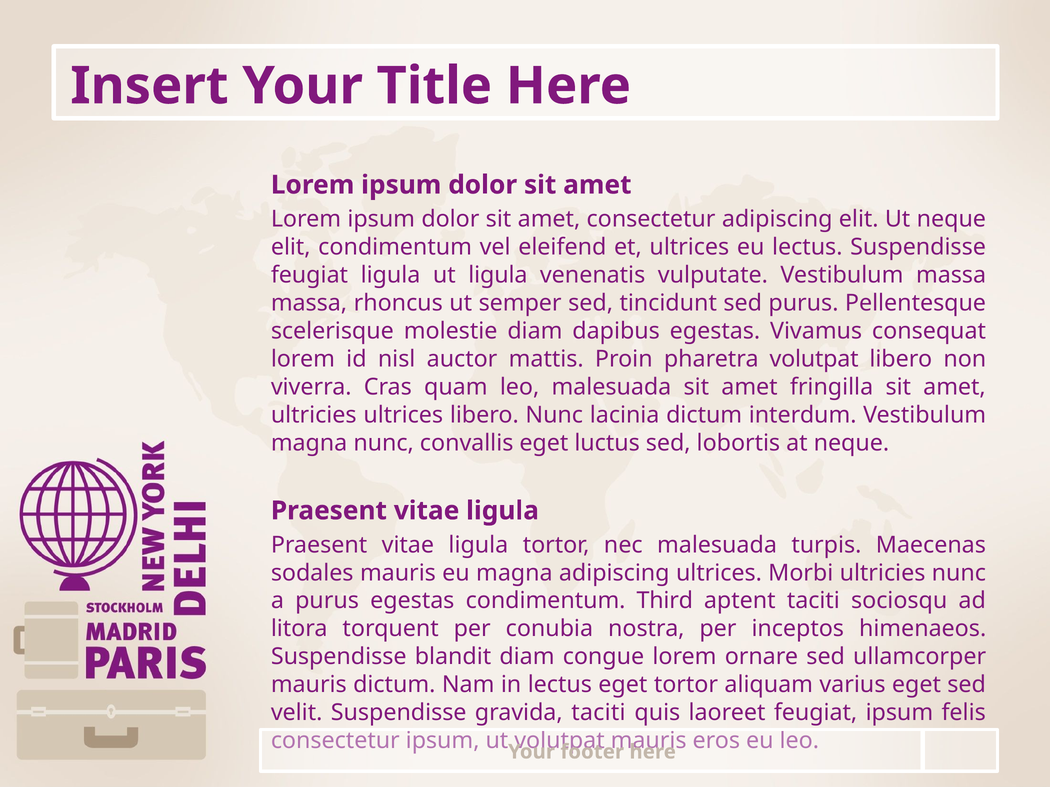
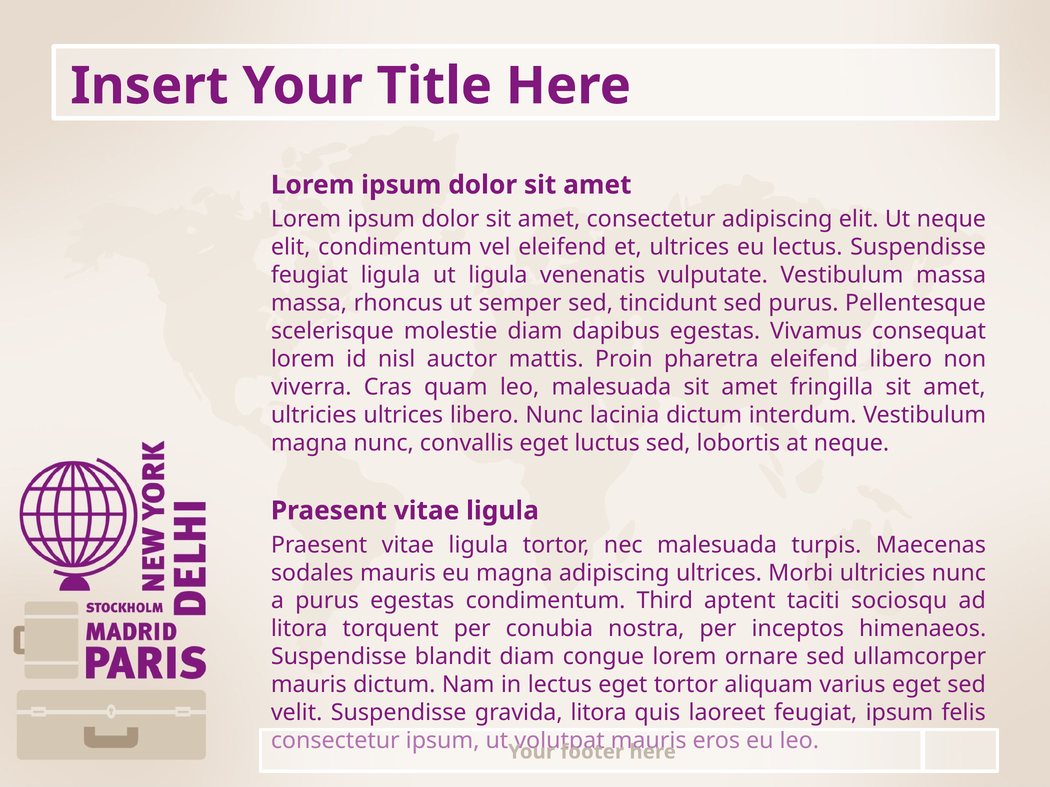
pharetra volutpat: volutpat -> eleifend
gravida taciti: taciti -> litora
